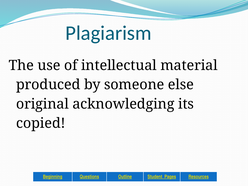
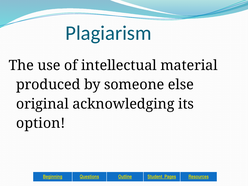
copied: copied -> option
